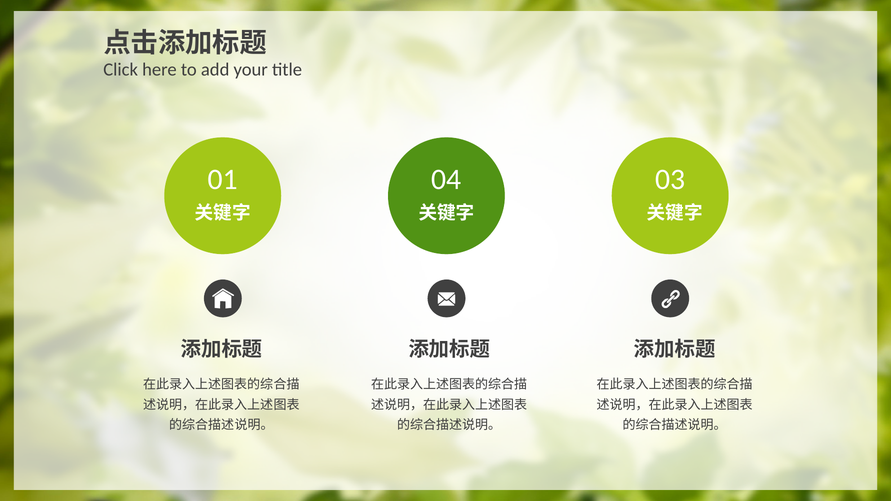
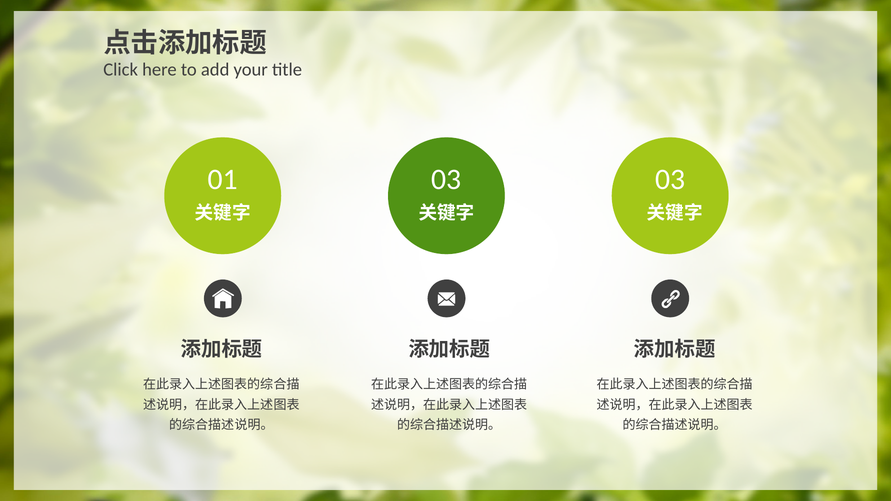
01 04: 04 -> 03
